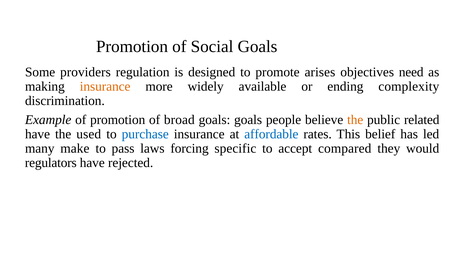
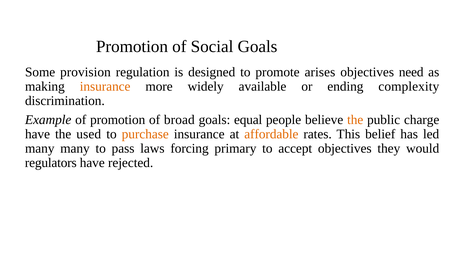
providers: providers -> provision
goals goals: goals -> equal
related: related -> charge
purchase colour: blue -> orange
affordable colour: blue -> orange
many make: make -> many
specific: specific -> primary
accept compared: compared -> objectives
